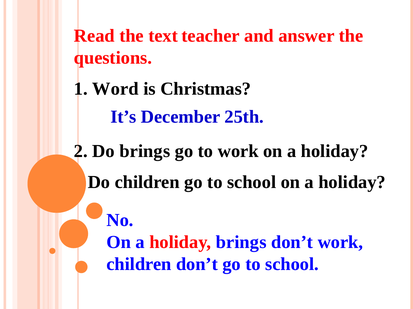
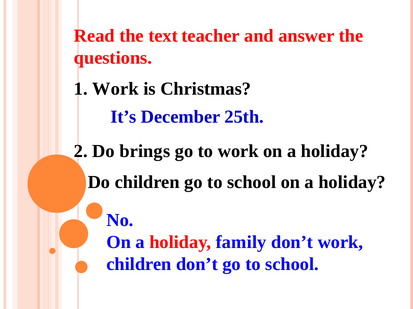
1 Word: Word -> Work
holiday brings: brings -> family
